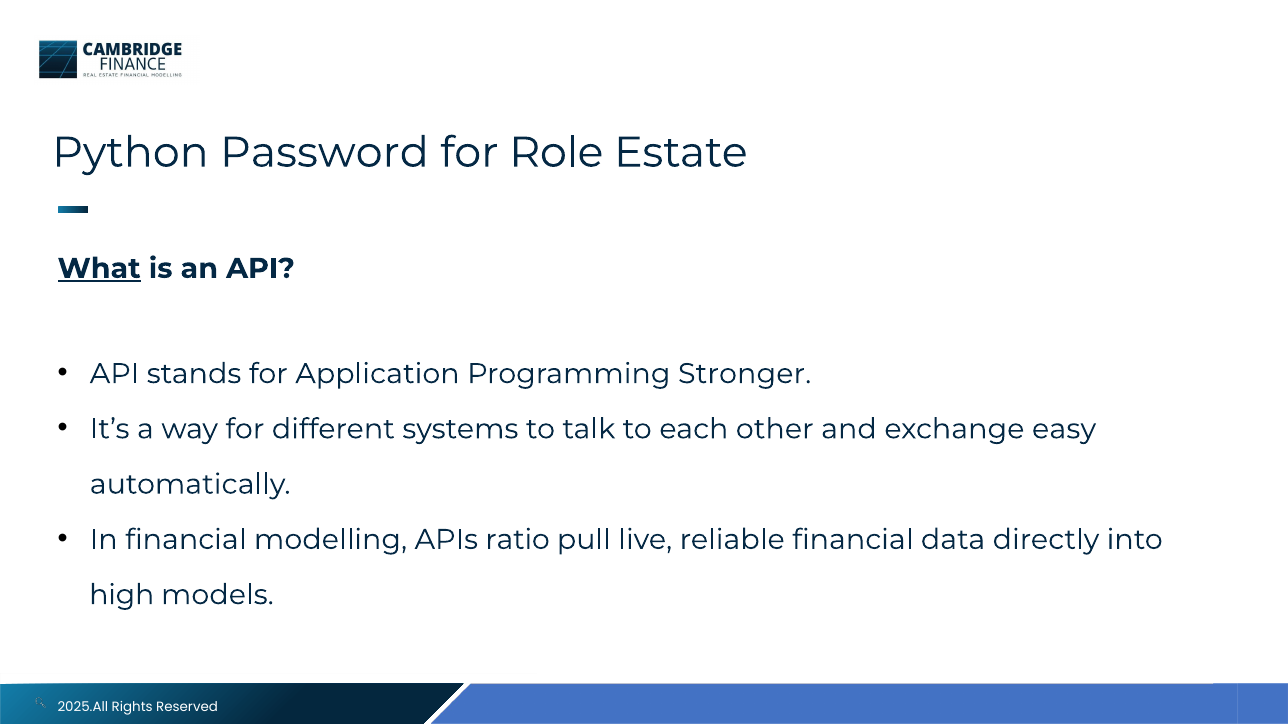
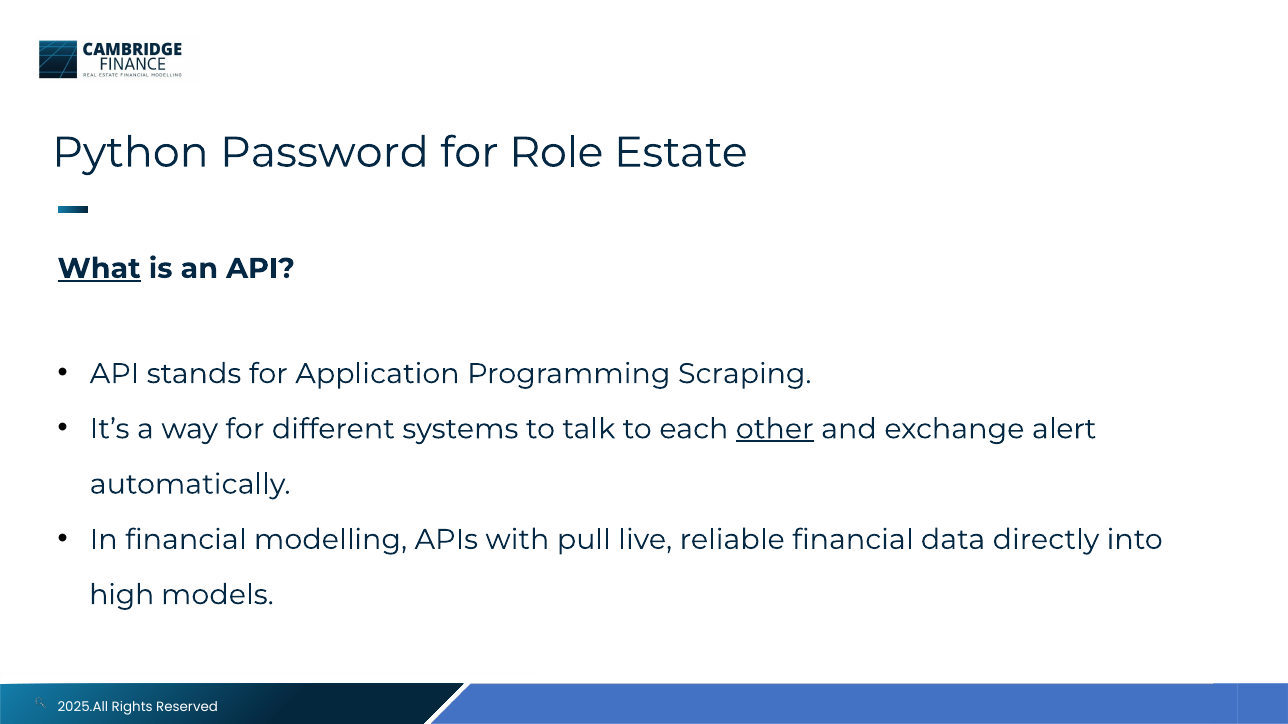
Stronger: Stronger -> Scraping
other underline: none -> present
easy: easy -> alert
ratio: ratio -> with
